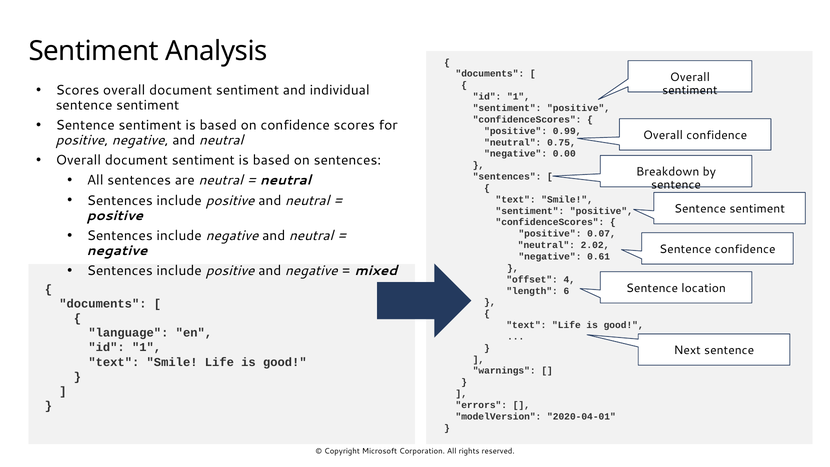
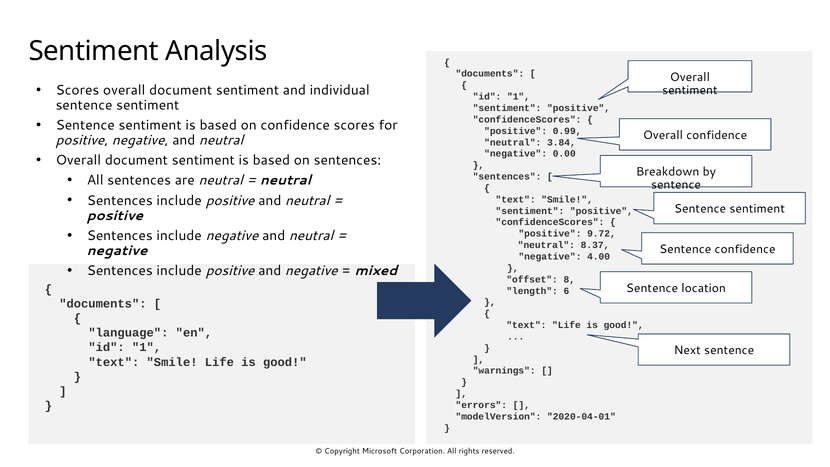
0.75: 0.75 -> 3.84
0.07: 0.07 -> 9.72
2.02: 2.02 -> 8.37
0.61: 0.61 -> 4.00
4: 4 -> 8
